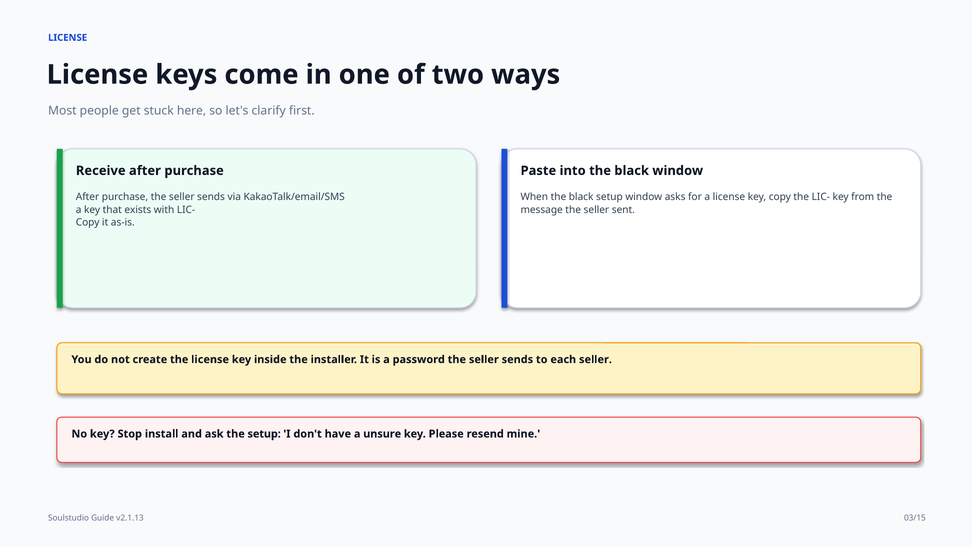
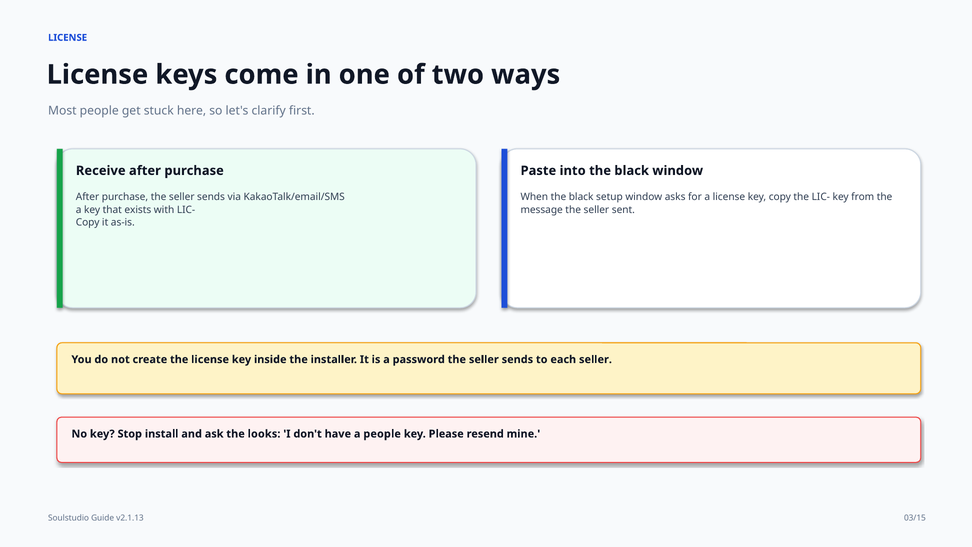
the setup: setup -> looks
a unsure: unsure -> people
